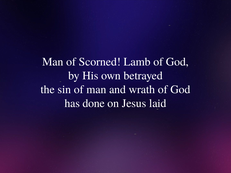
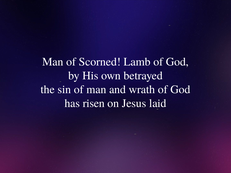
done: done -> risen
